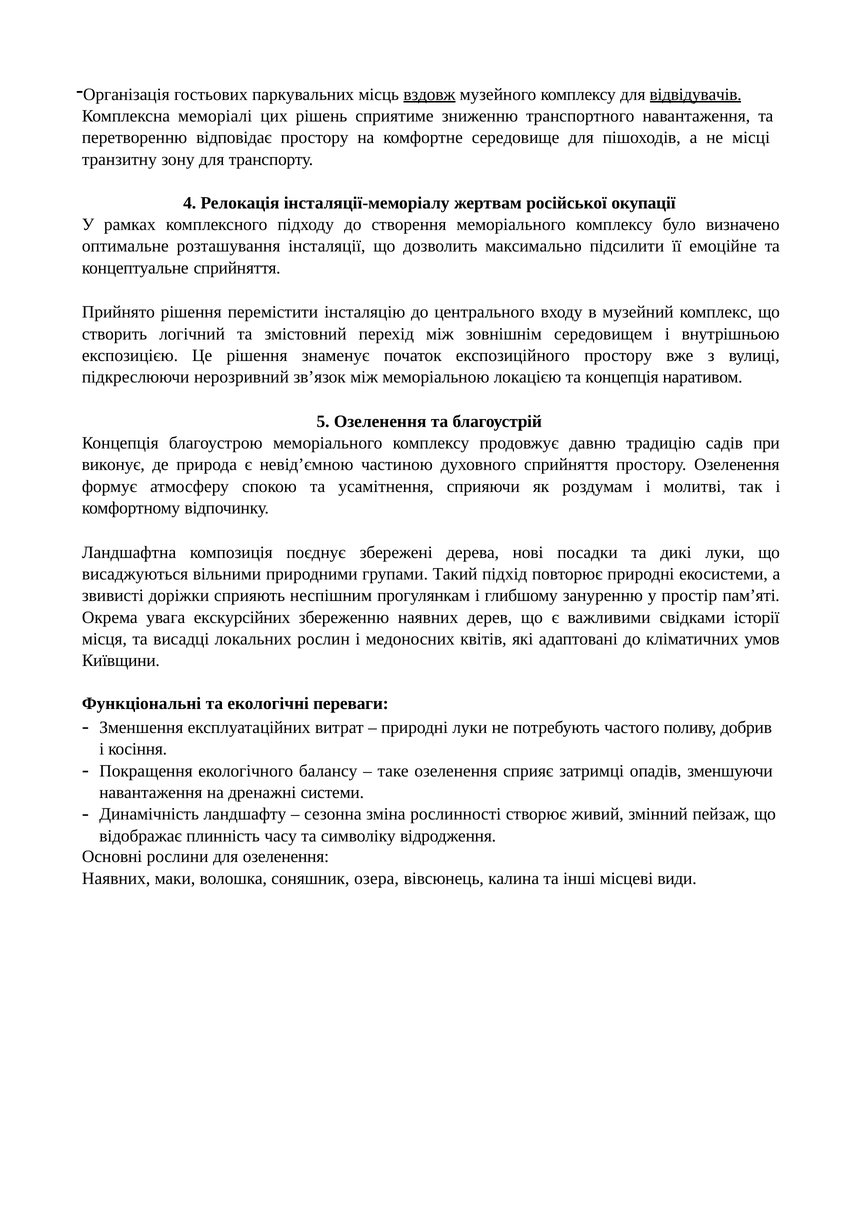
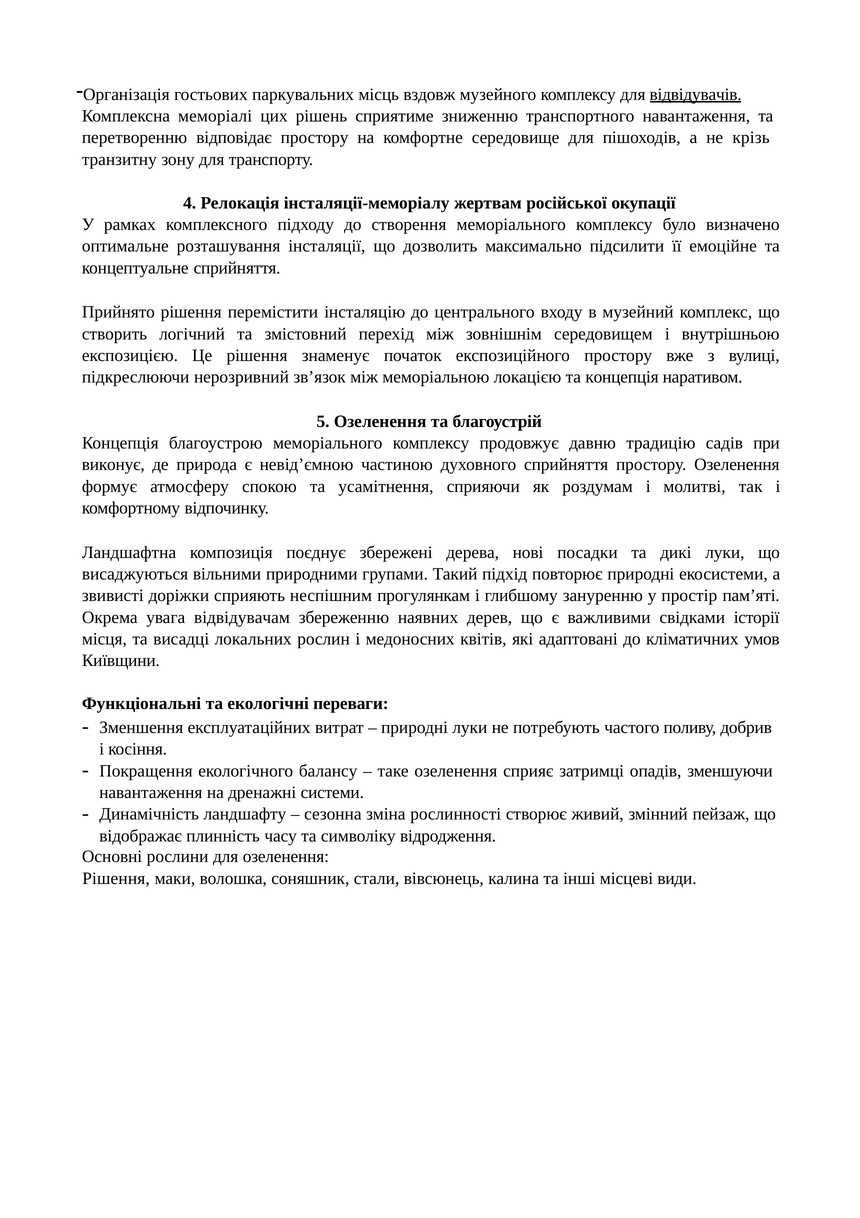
вздовж underline: present -> none
місці: місці -> крізь
екскурсійних: екскурсійних -> відвідувачам
Наявних at (116, 878): Наявних -> Рішення
озера: озера -> стали
